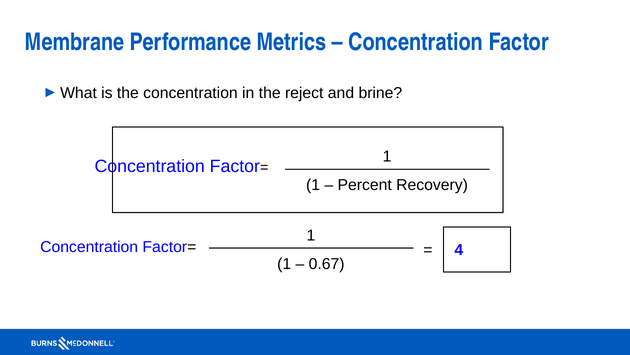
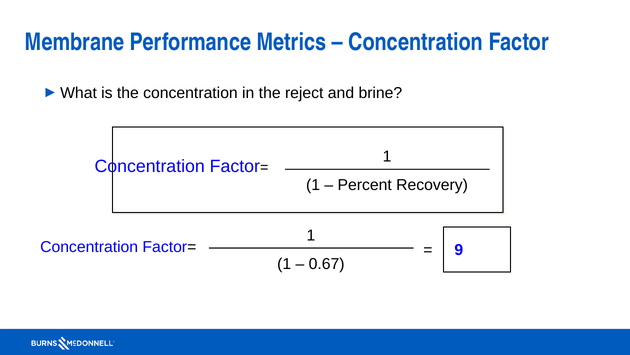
4: 4 -> 9
